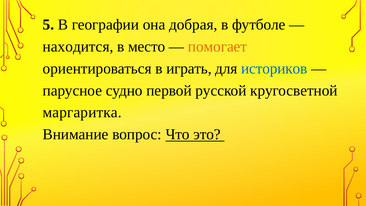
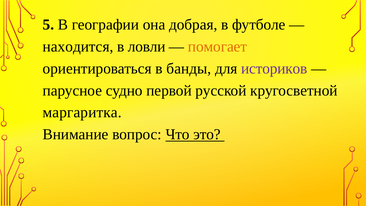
место: место -> ловли
играть: играть -> банды
историков colour: blue -> purple
